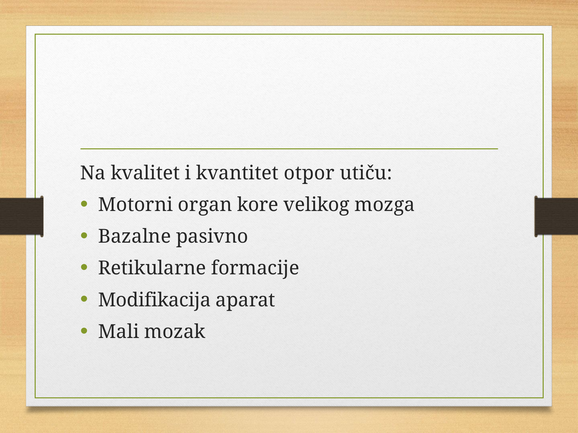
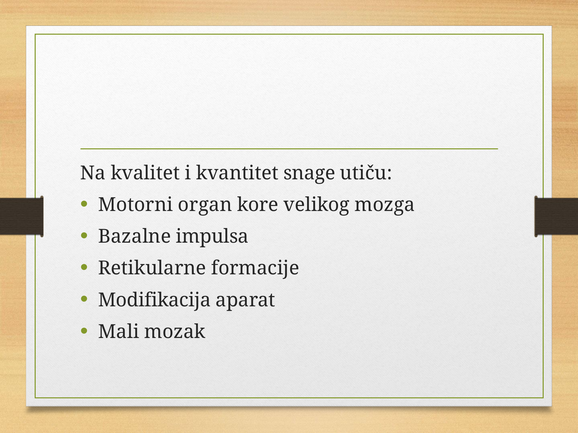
otpor: otpor -> snage
pasivno: pasivno -> impulsa
